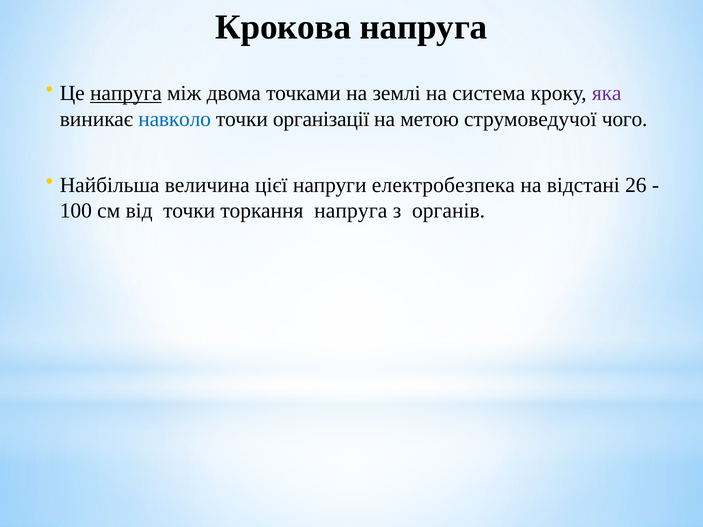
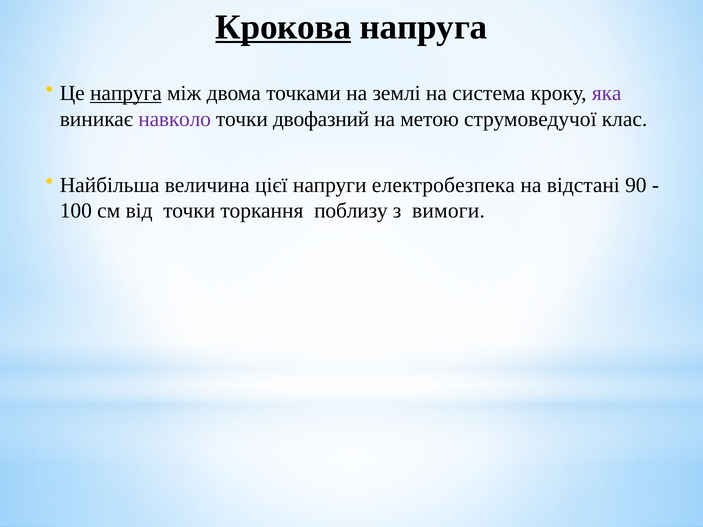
Крокова underline: none -> present
навколо colour: blue -> purple
організації: організації -> двофазний
чого: чого -> клас
26: 26 -> 90
торкання напруга: напруга -> поблизу
органів: органів -> вимоги
